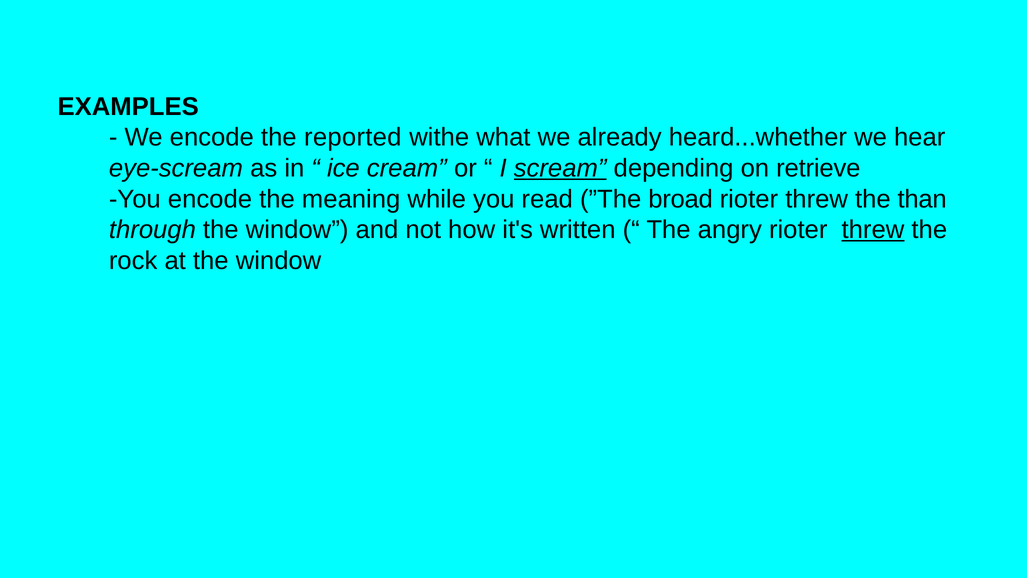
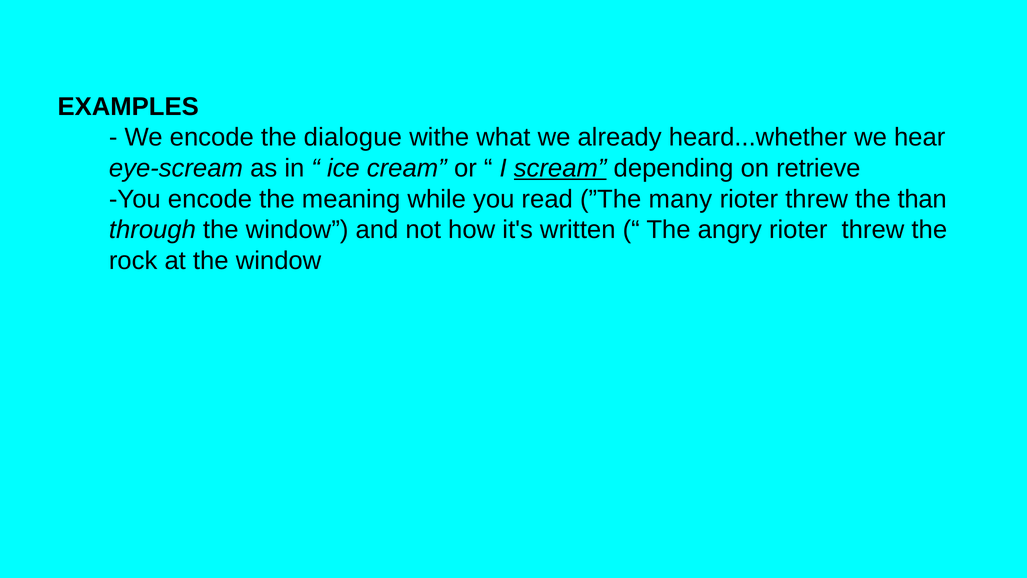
reported: reported -> dialogue
broad: broad -> many
threw at (873, 230) underline: present -> none
